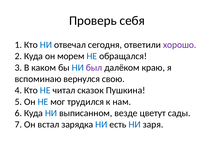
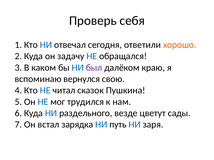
хорошо colour: purple -> orange
морем: морем -> задачу
выписанном: выписанном -> раздельного
есть: есть -> путь
